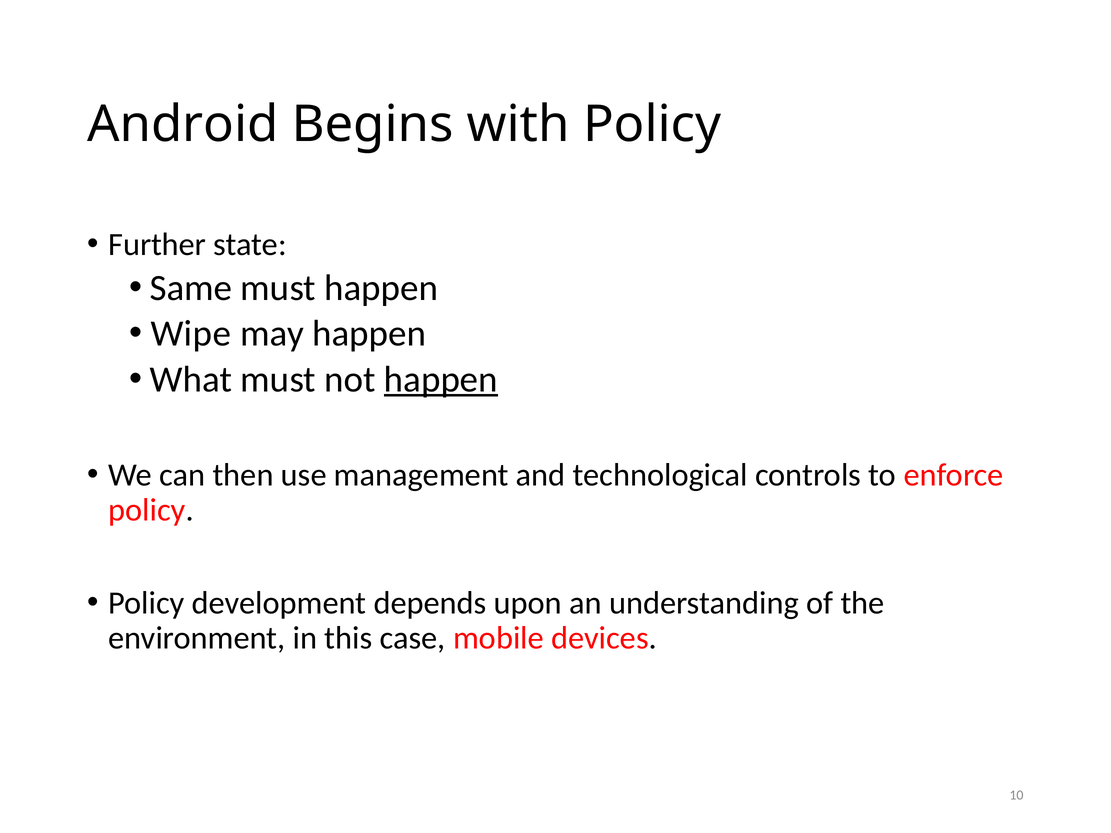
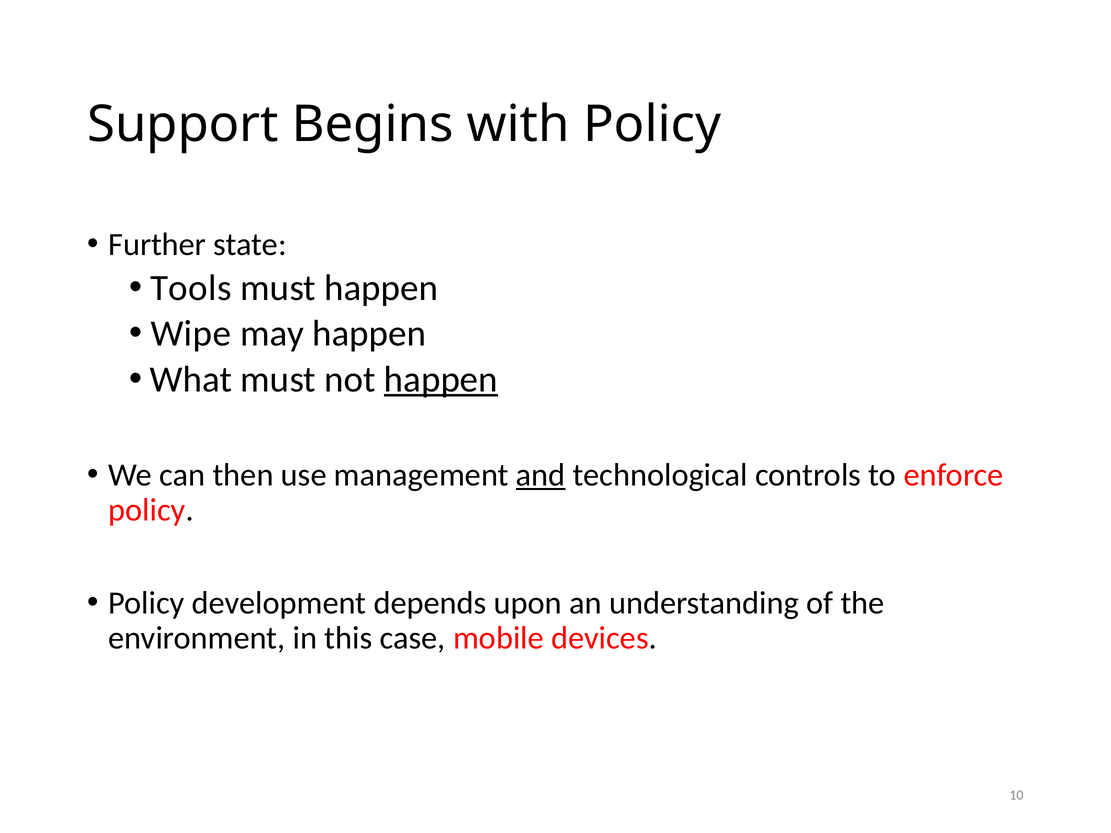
Android: Android -> Support
Same: Same -> Tools
and underline: none -> present
